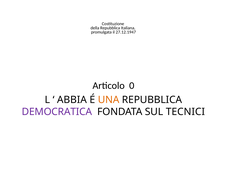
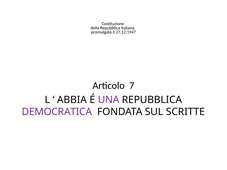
0: 0 -> 7
UNA colour: orange -> purple
TECNICI: TECNICI -> SCRITTE
